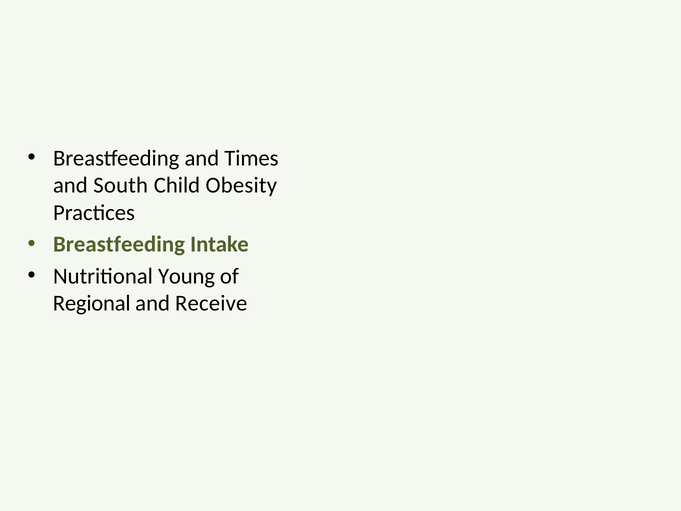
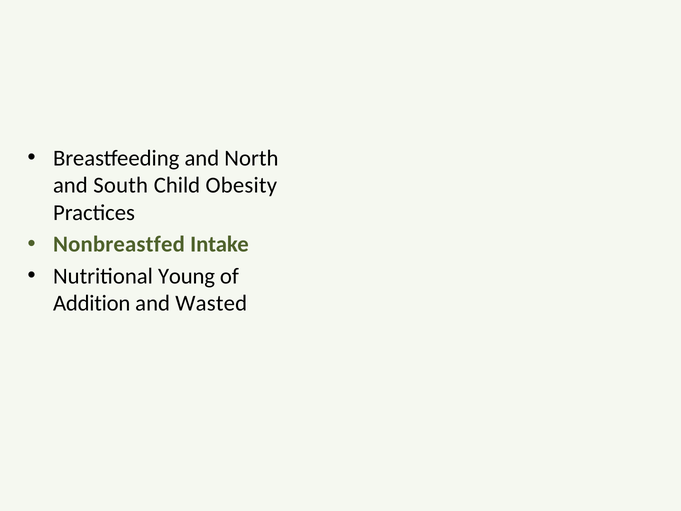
Times: Times -> North
Breastfeeding at (119, 244): Breastfeeding -> Nonbreastfed
Regional: Regional -> Addition
Receive: Receive -> Wasted
